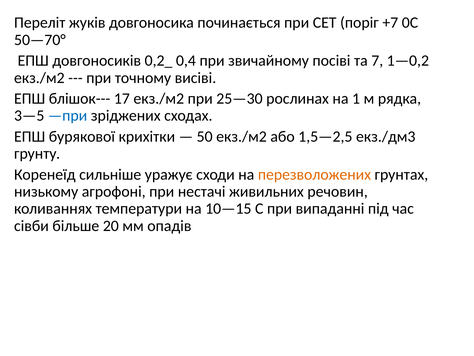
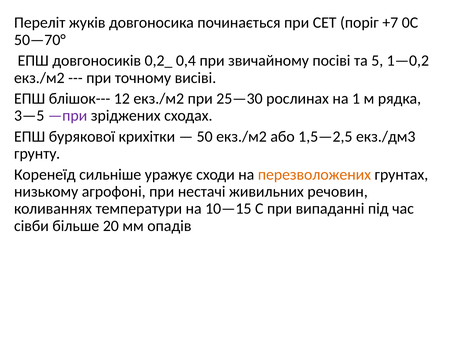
7: 7 -> 5
17: 17 -> 12
—при colour: blue -> purple
